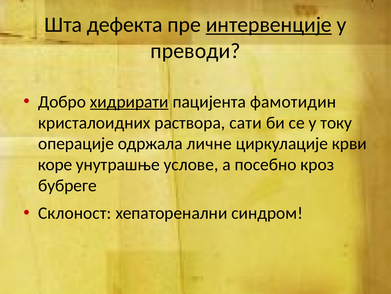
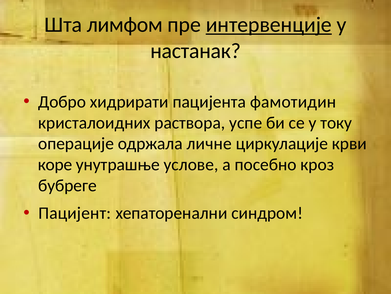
дефекта: дефекта -> лимфом
преводи: преводи -> настанак
хидрирати underline: present -> none
сати: сати -> успе
Склоност: Склоност -> Пацијент
